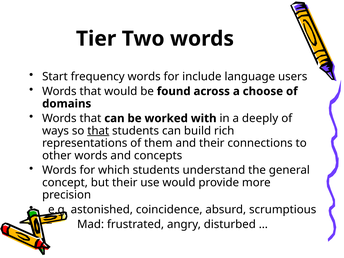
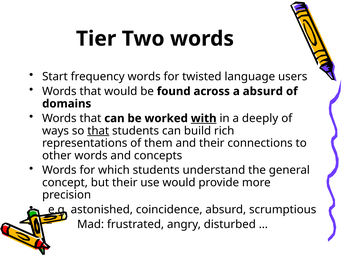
include: include -> twisted
a choose: choose -> absurd
with underline: none -> present
